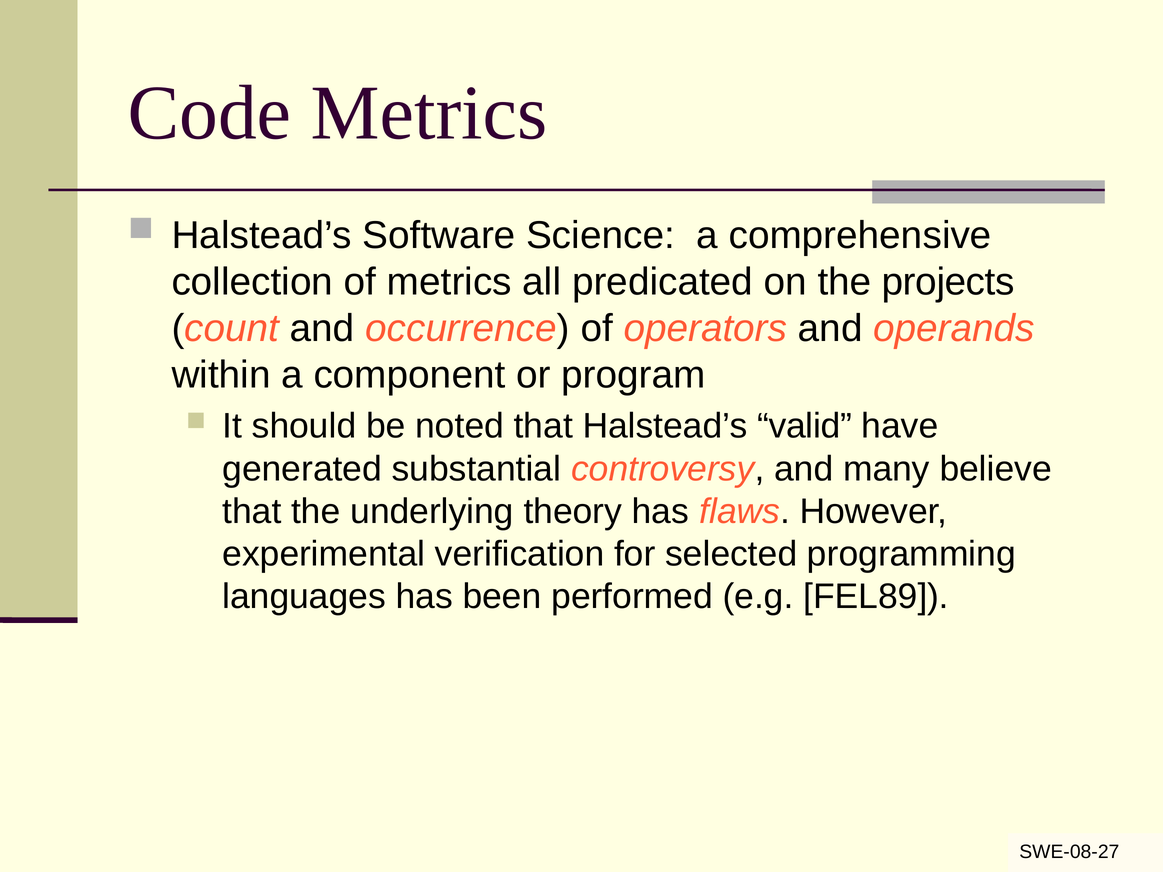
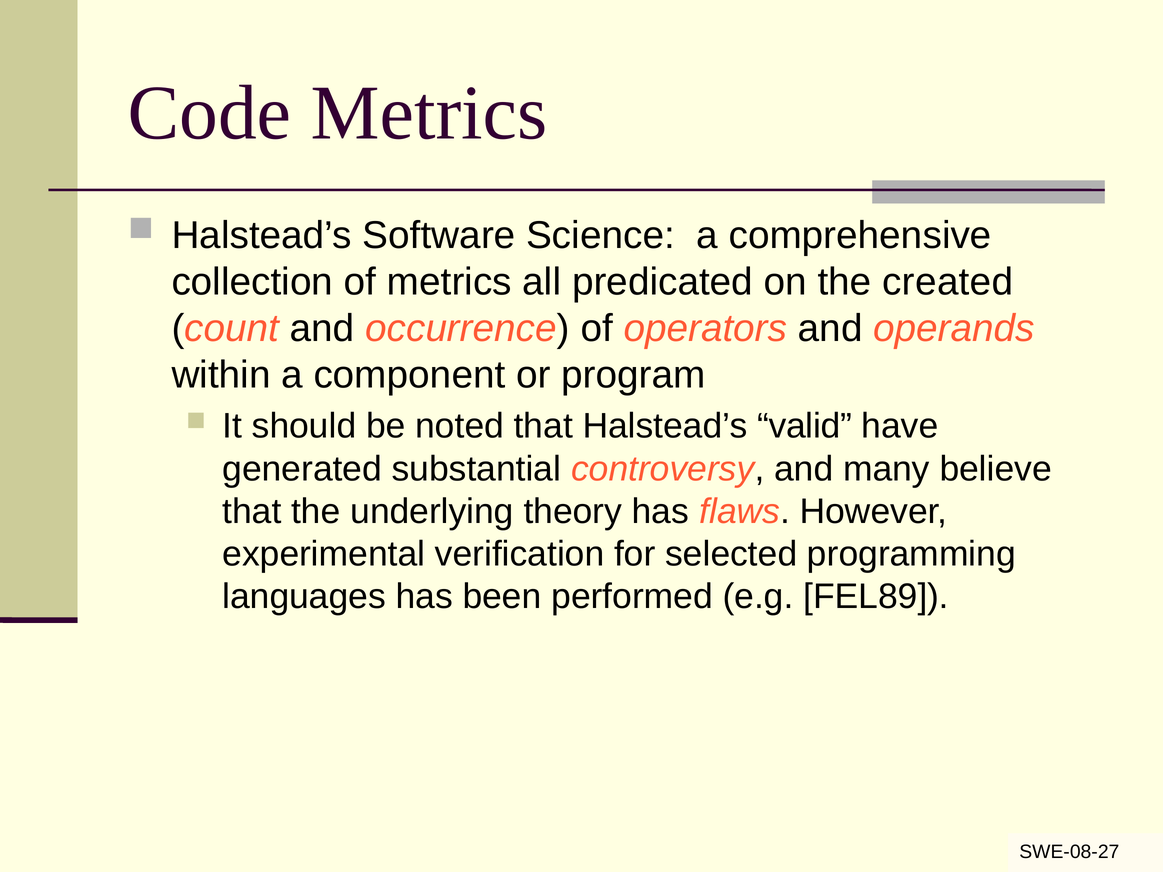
projects: projects -> created
